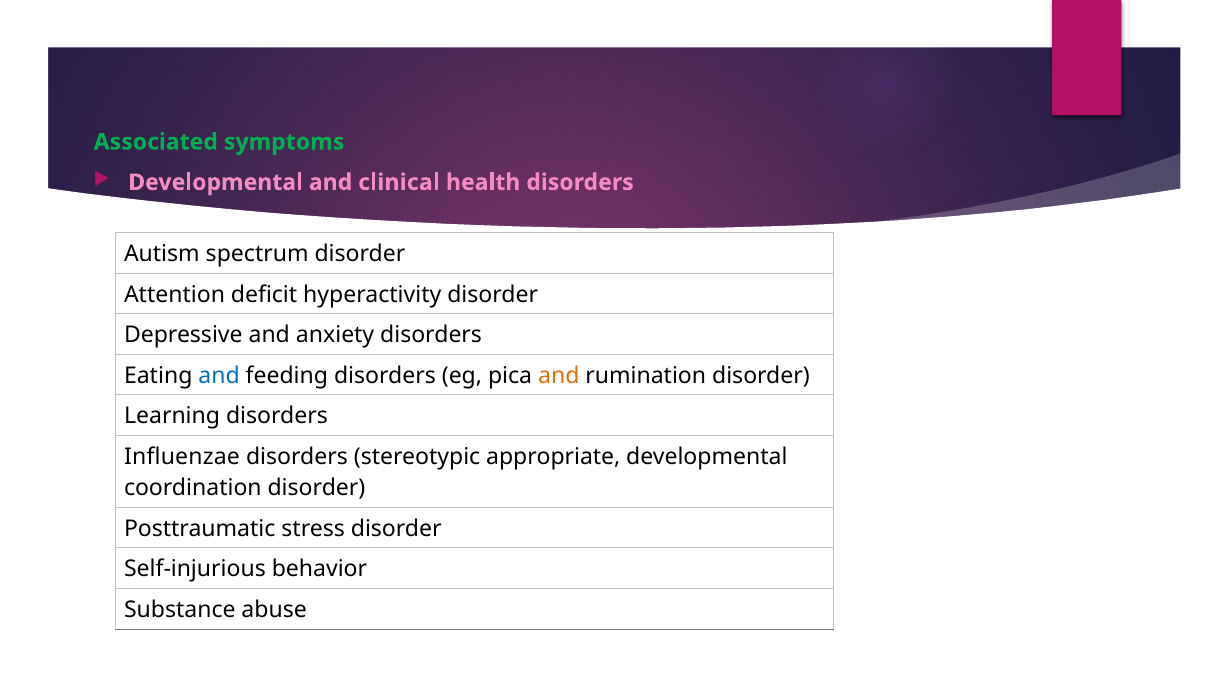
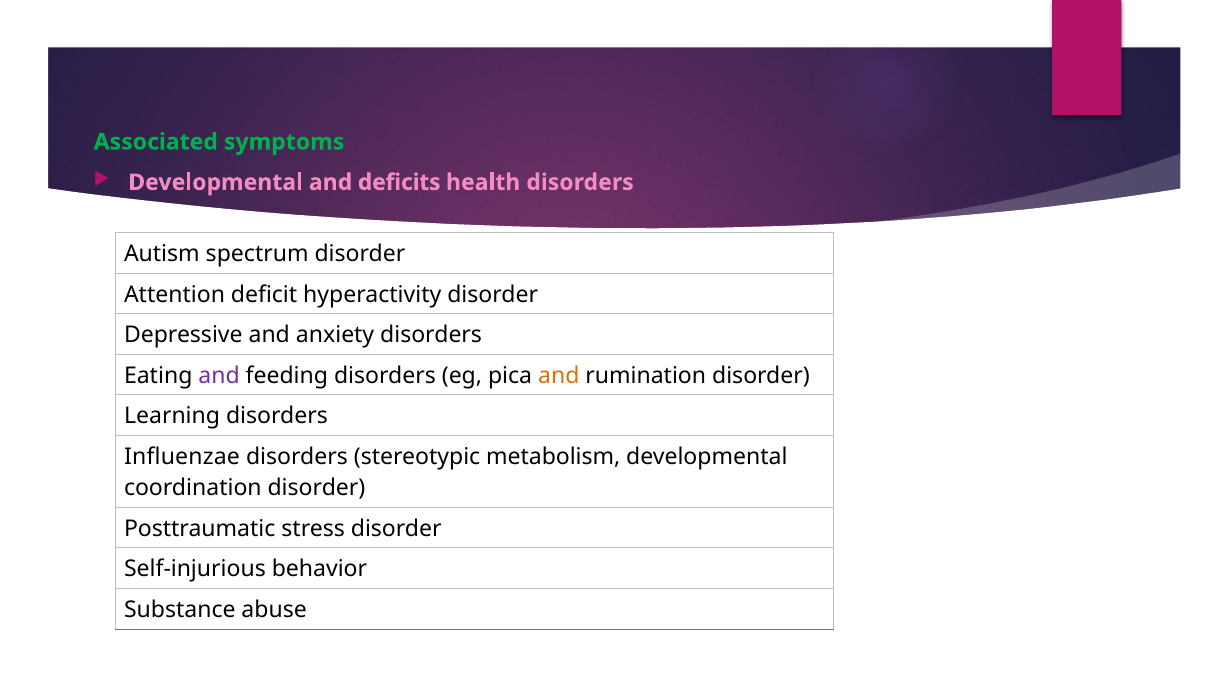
clinical: clinical -> deficits
and at (219, 376) colour: blue -> purple
appropriate: appropriate -> metabolism
